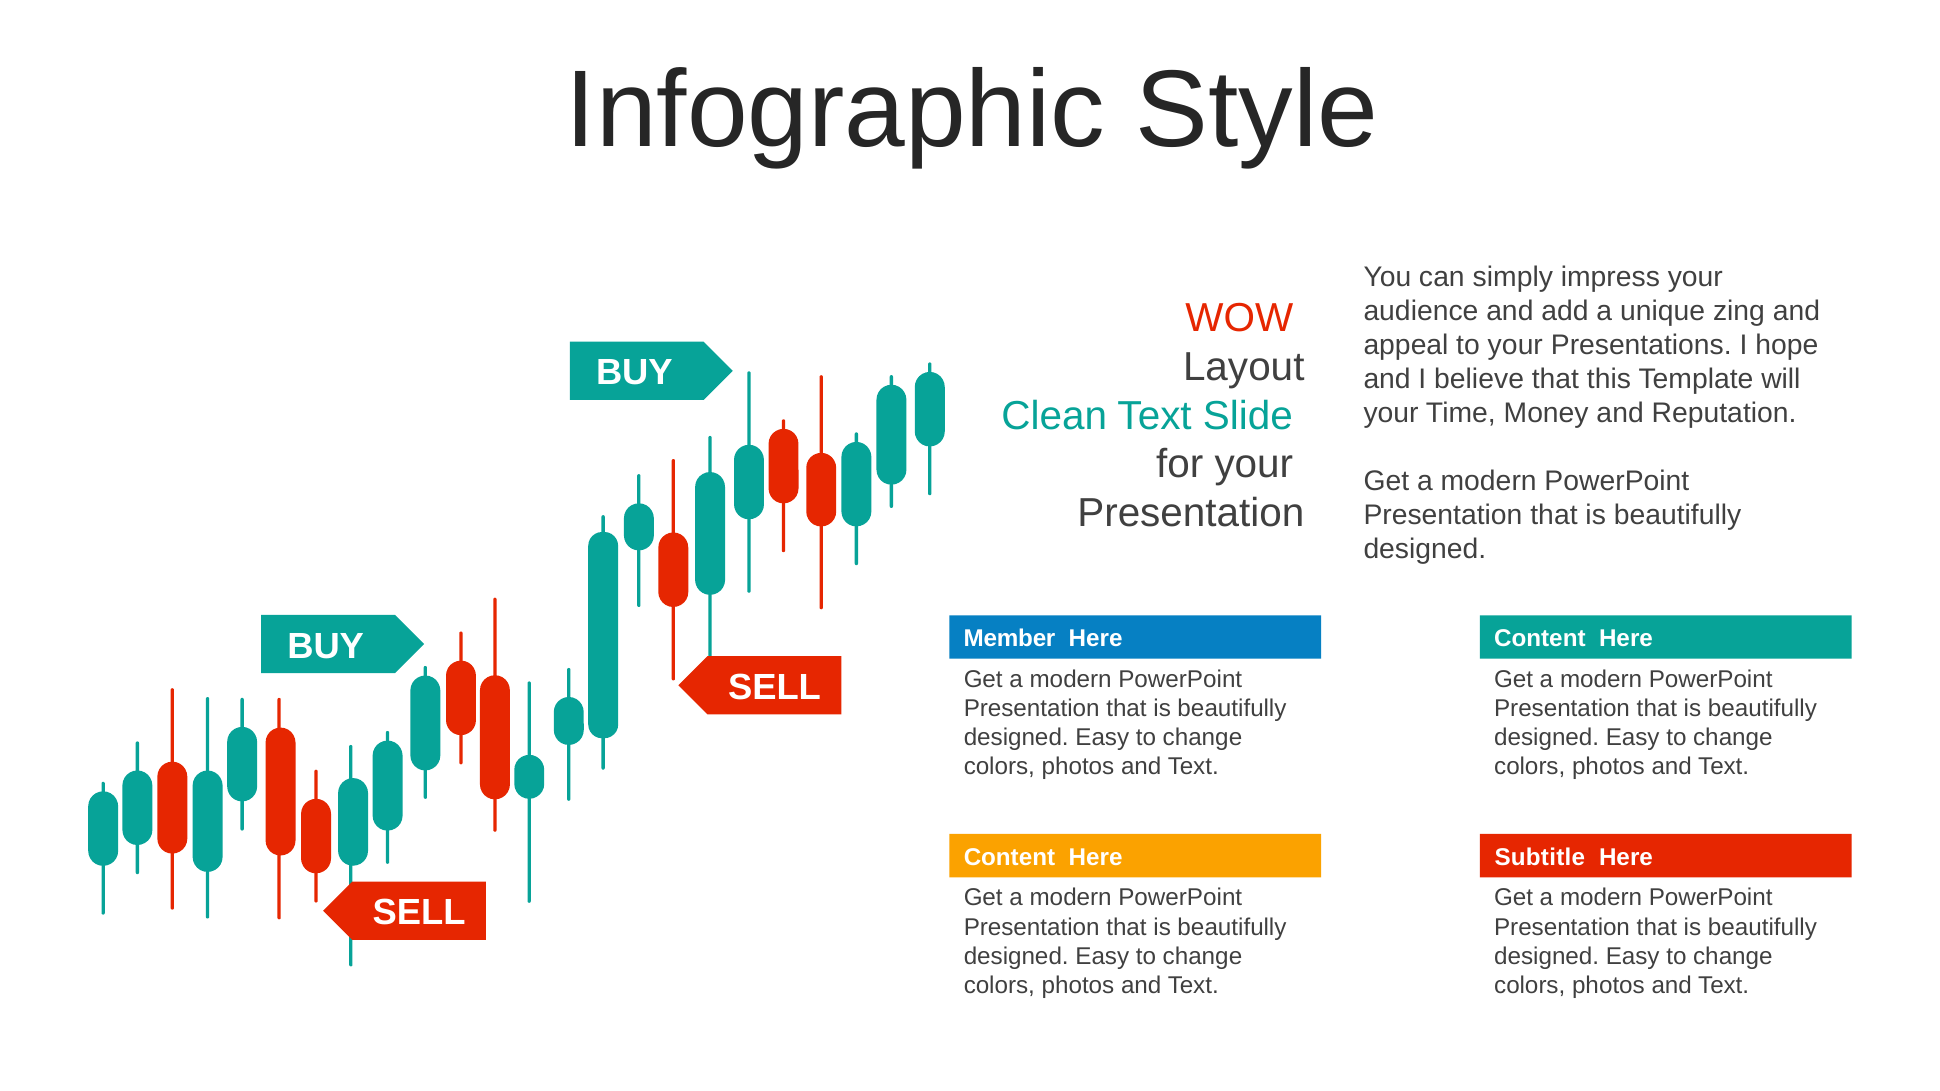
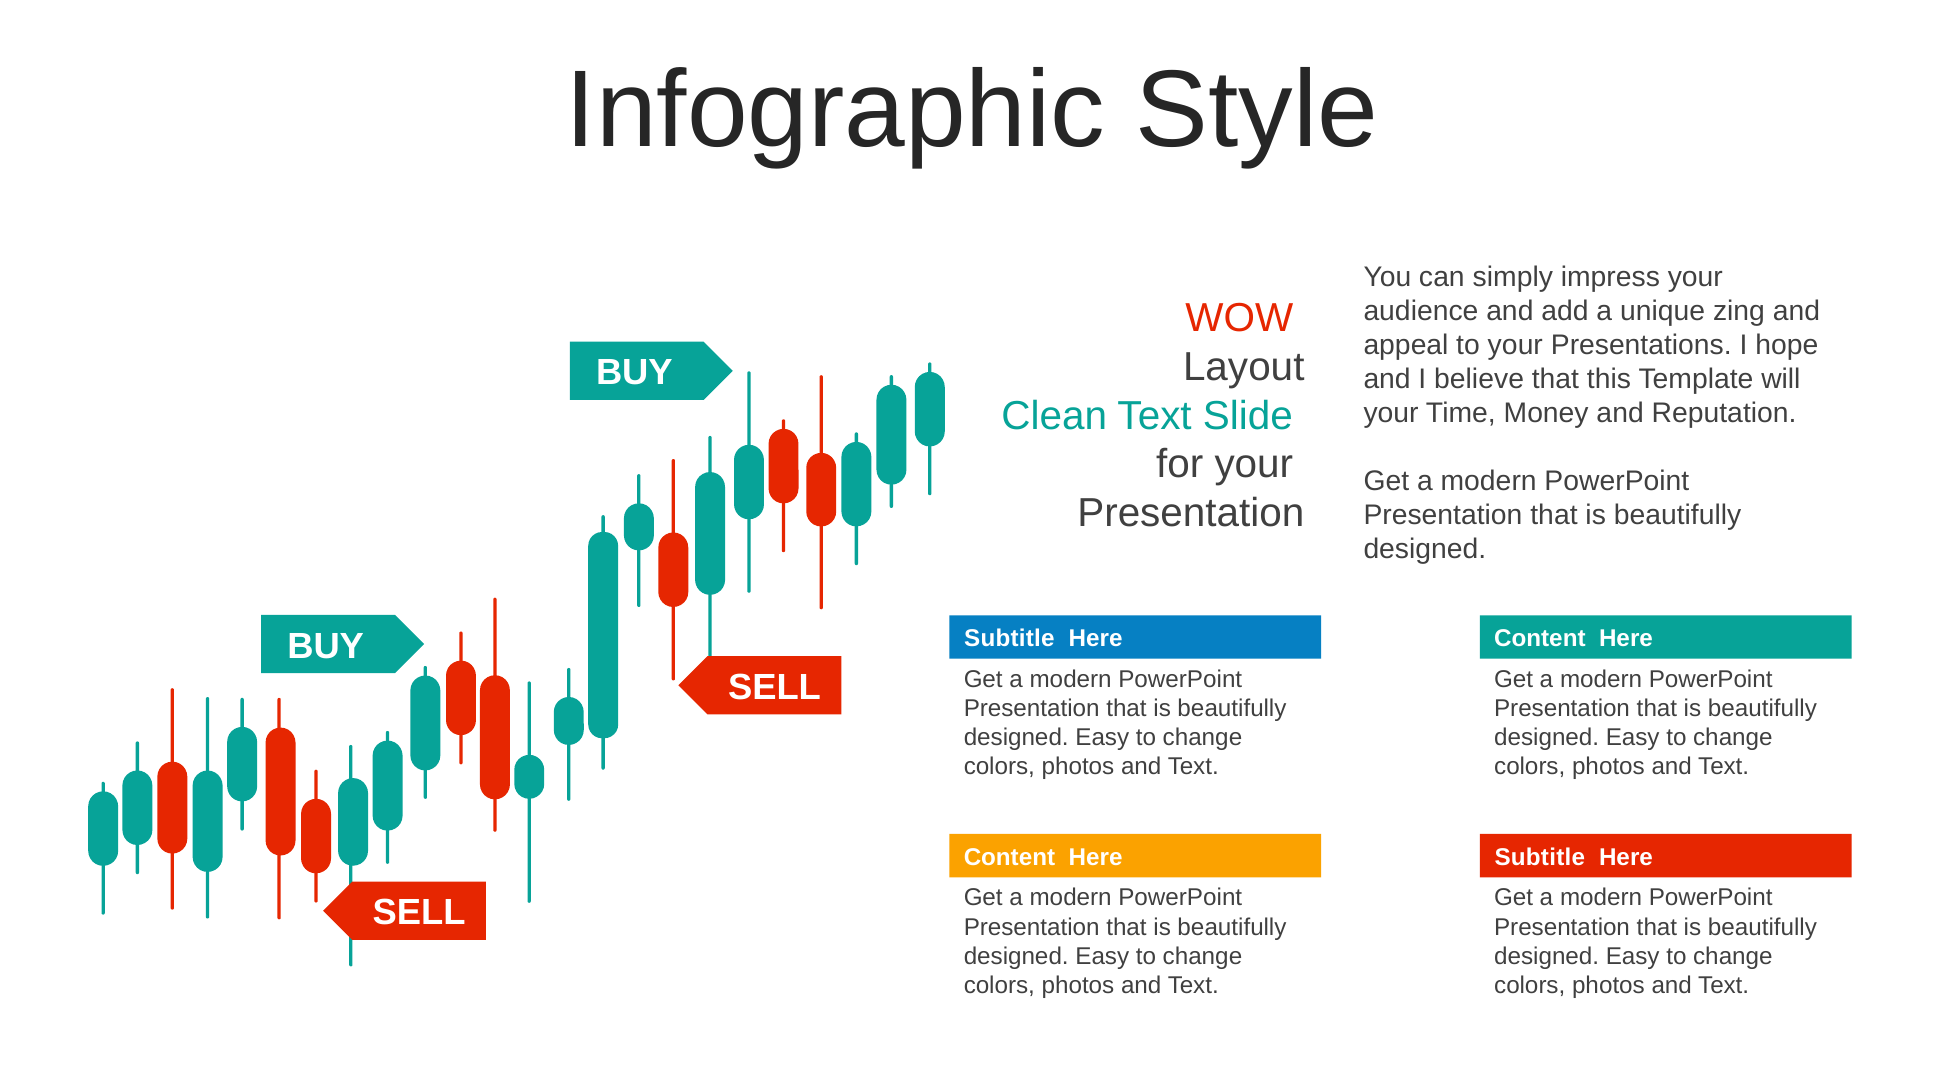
Member at (1010, 639): Member -> Subtitle
